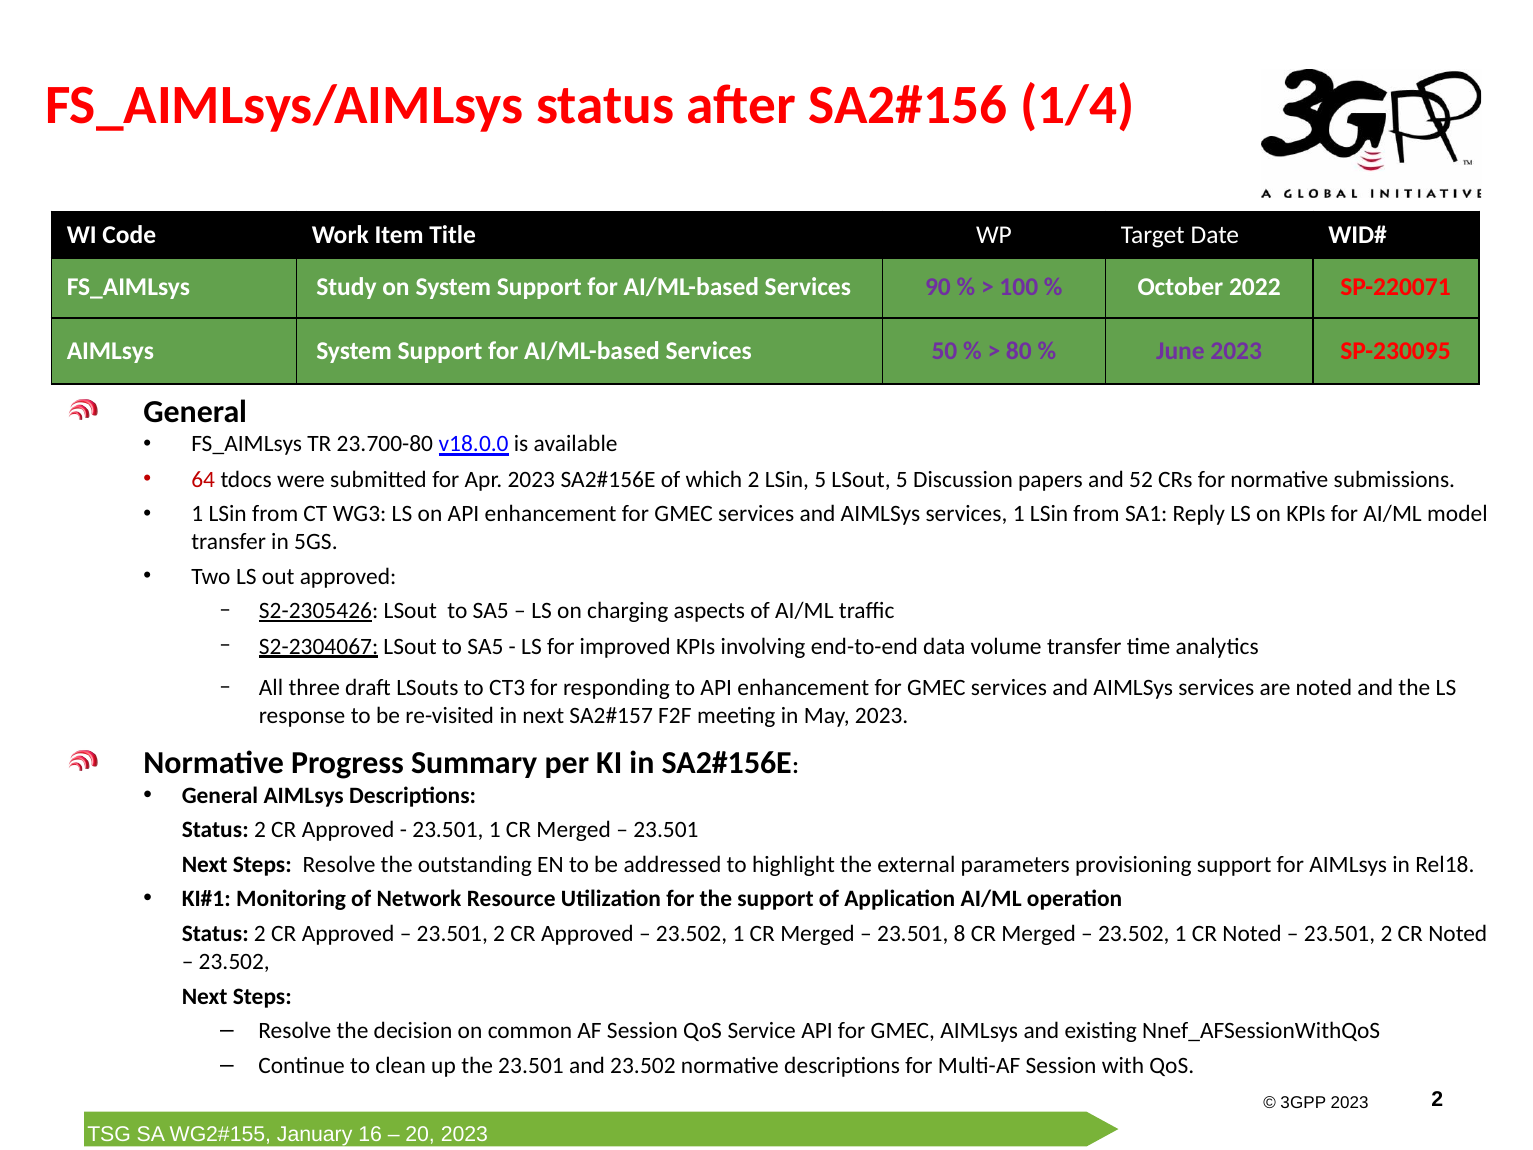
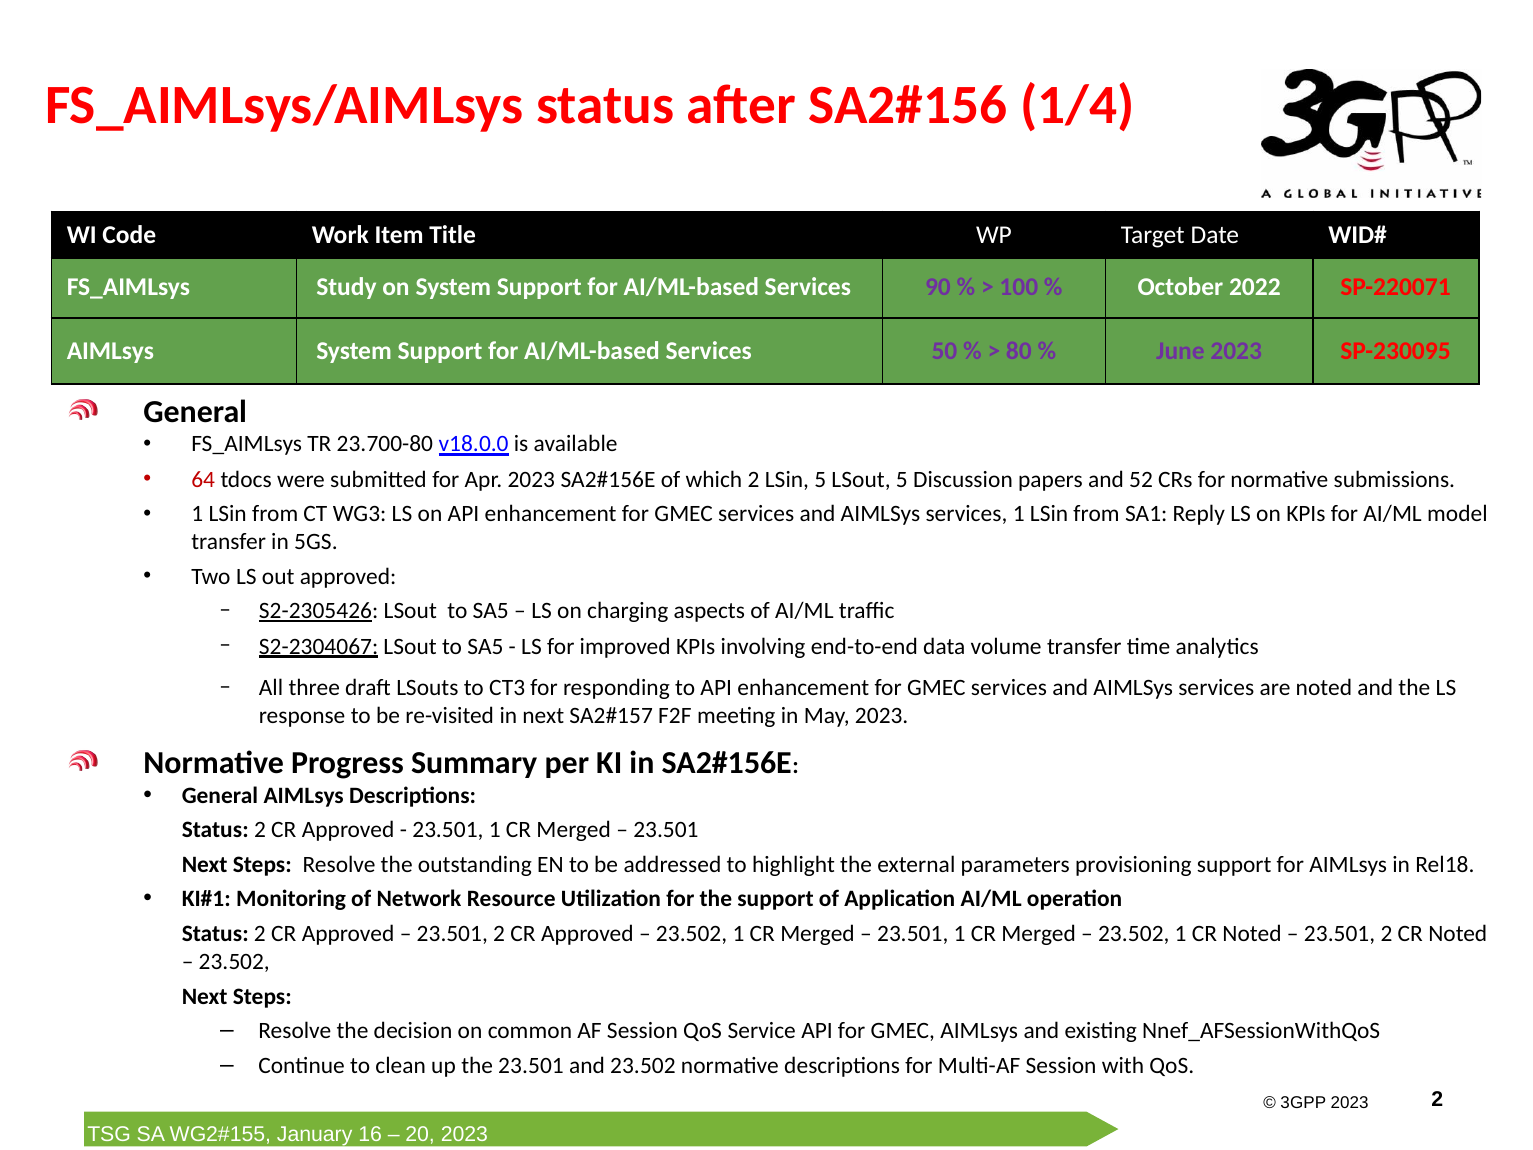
8 at (960, 933): 8 -> 1
